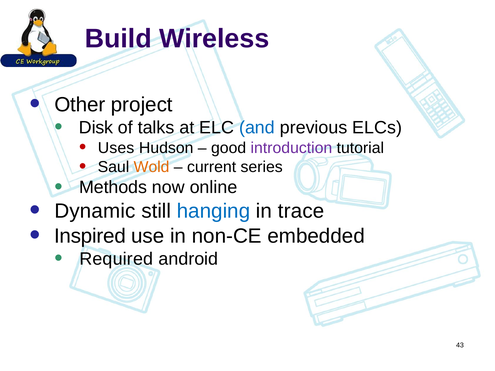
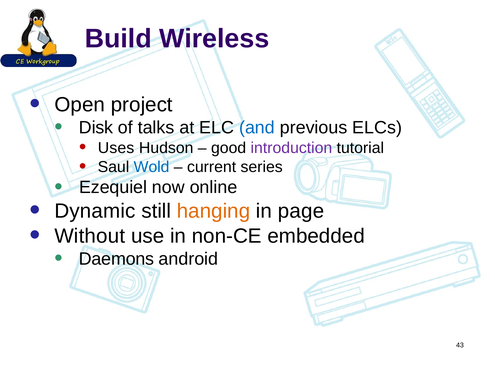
Other: Other -> Open
Wold colour: orange -> blue
Methods: Methods -> Ezequiel
hanging colour: blue -> orange
trace: trace -> page
Inspired: Inspired -> Without
Required: Required -> Daemons
